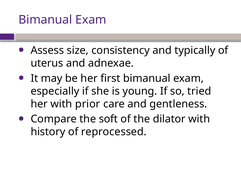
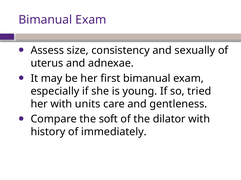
typically: typically -> sexually
prior: prior -> units
reprocessed: reprocessed -> immediately
